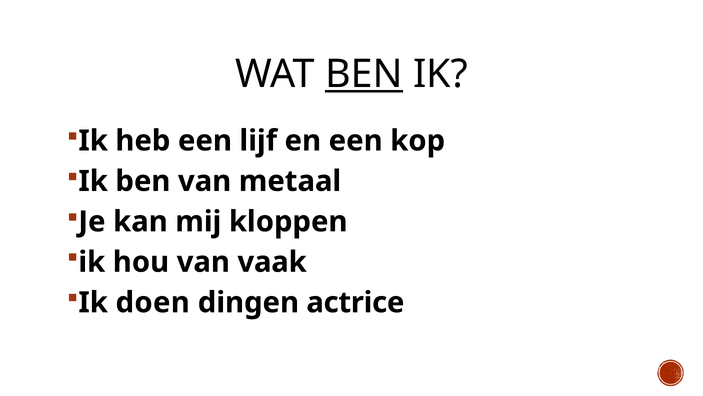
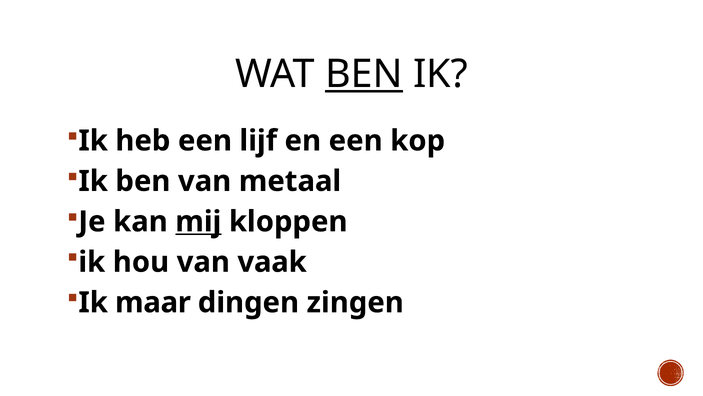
mij underline: none -> present
doen: doen -> maar
actrice: actrice -> zingen
